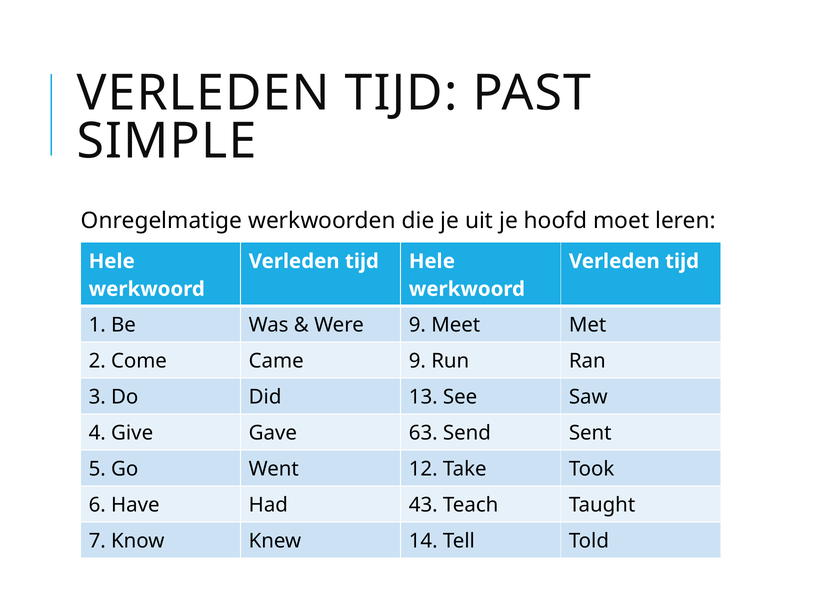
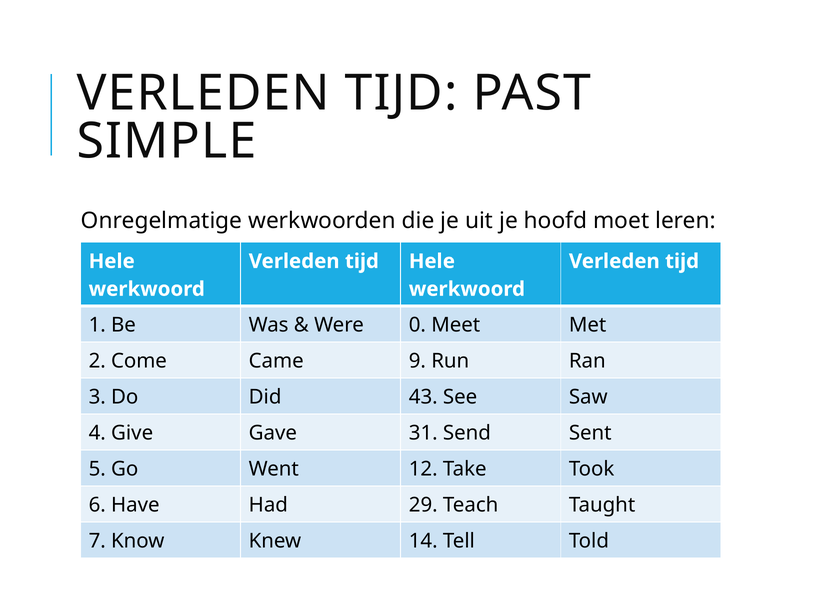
Were 9: 9 -> 0
13: 13 -> 43
63: 63 -> 31
43: 43 -> 29
